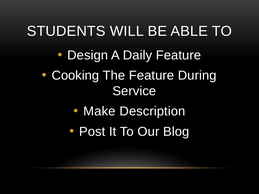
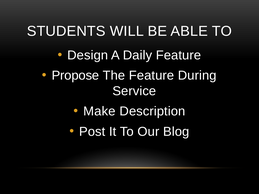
Cooking: Cooking -> Propose
